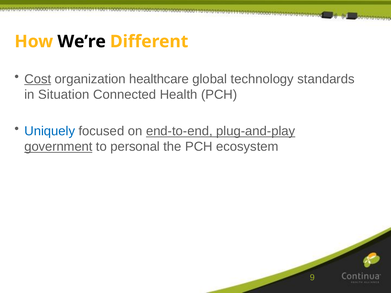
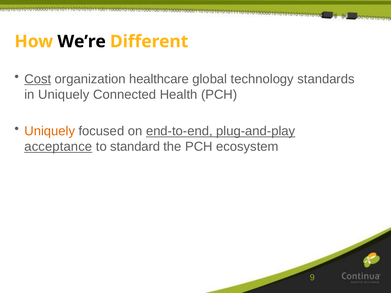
in Situation: Situation -> Uniquely
Uniquely at (50, 131) colour: blue -> orange
government: government -> acceptance
personal: personal -> standard
